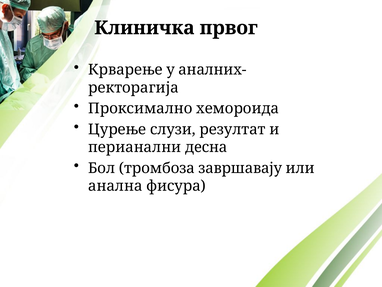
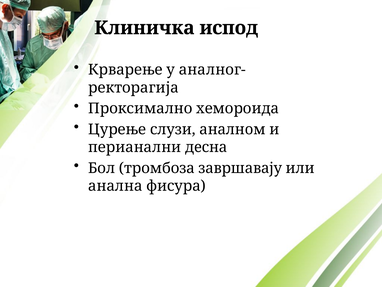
првог: првог -> испoд
aнaлних-: aнaлних- -> аналног-
резултат: резултат -> aнaлнoм
